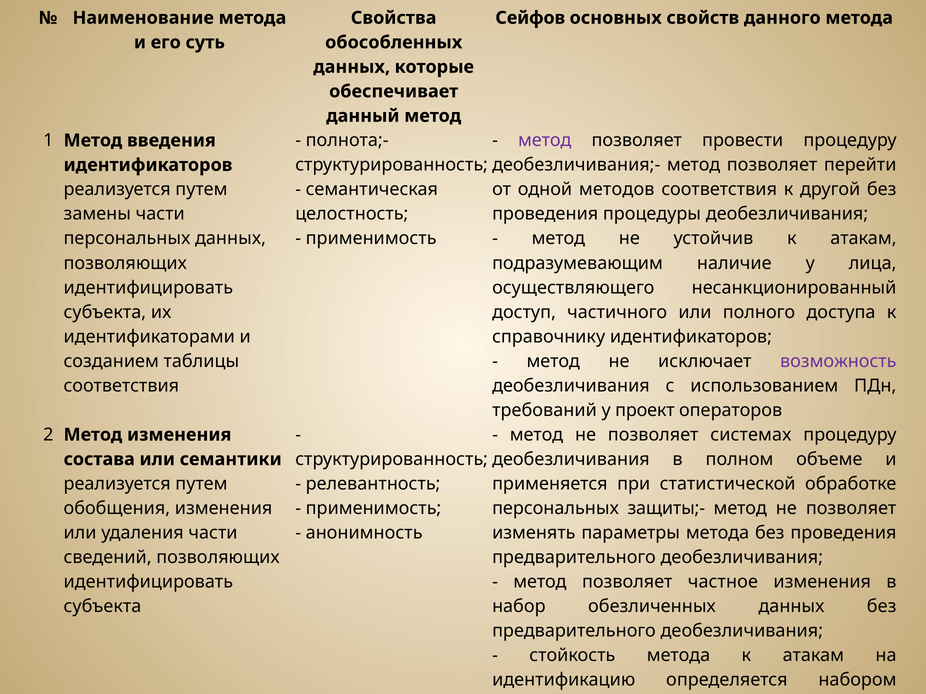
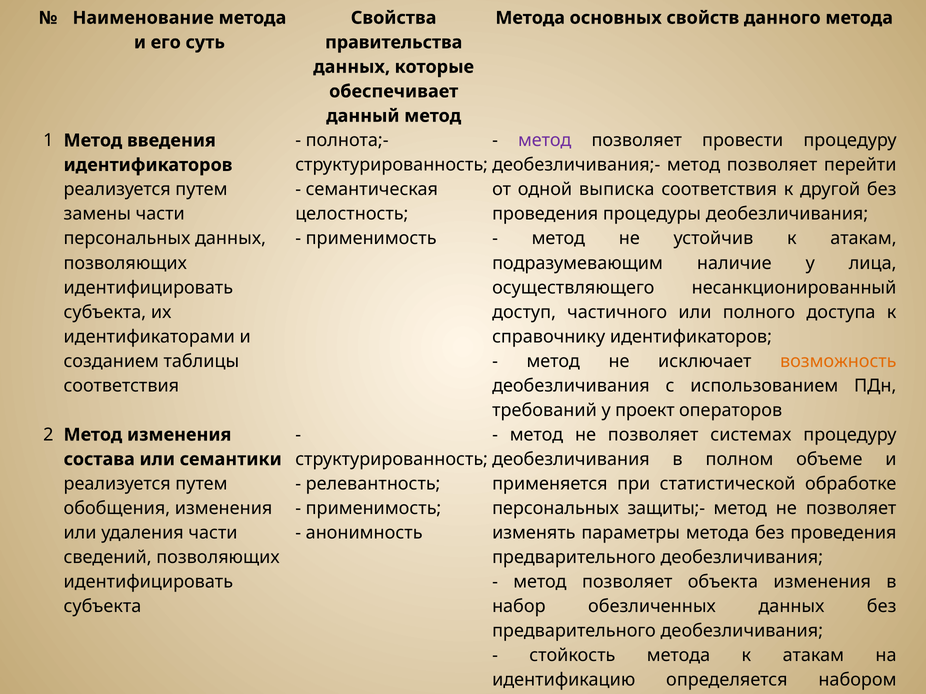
Сейфов at (530, 18): Сейфов -> Метода
обособленных: обособленных -> правительства
методов: методов -> выписка
возможность at (838, 361) colour: purple -> orange
частное: частное -> объекта
